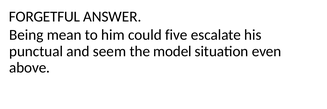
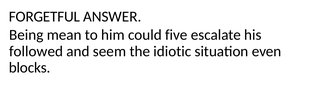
punctual: punctual -> followed
model: model -> idiotic
above: above -> blocks
